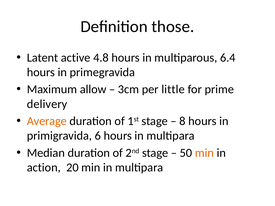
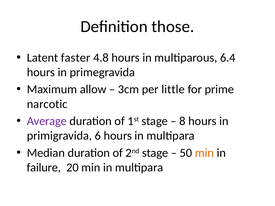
active: active -> faster
delivery: delivery -> narcotic
Average colour: orange -> purple
action: action -> failure
